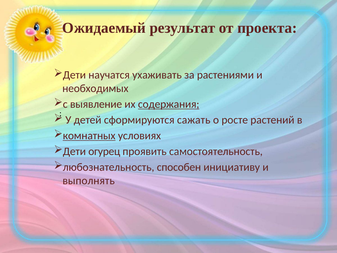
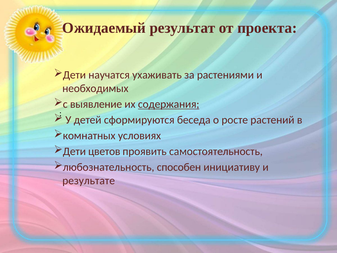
сажать: сажать -> беседа
комнатных underline: present -> none
огурец: огурец -> цветов
выполнять: выполнять -> результате
